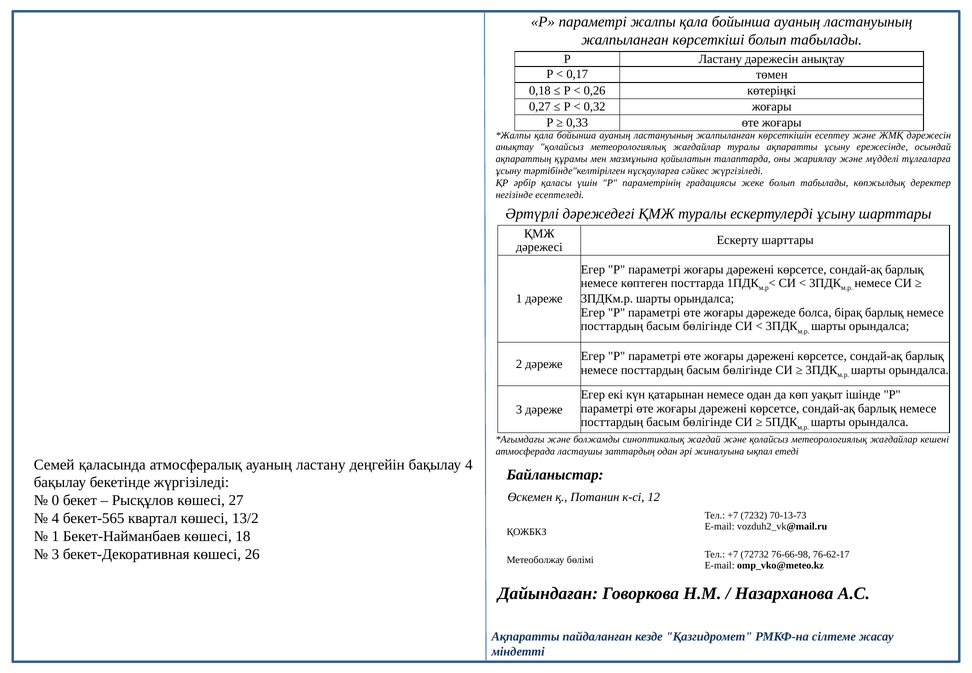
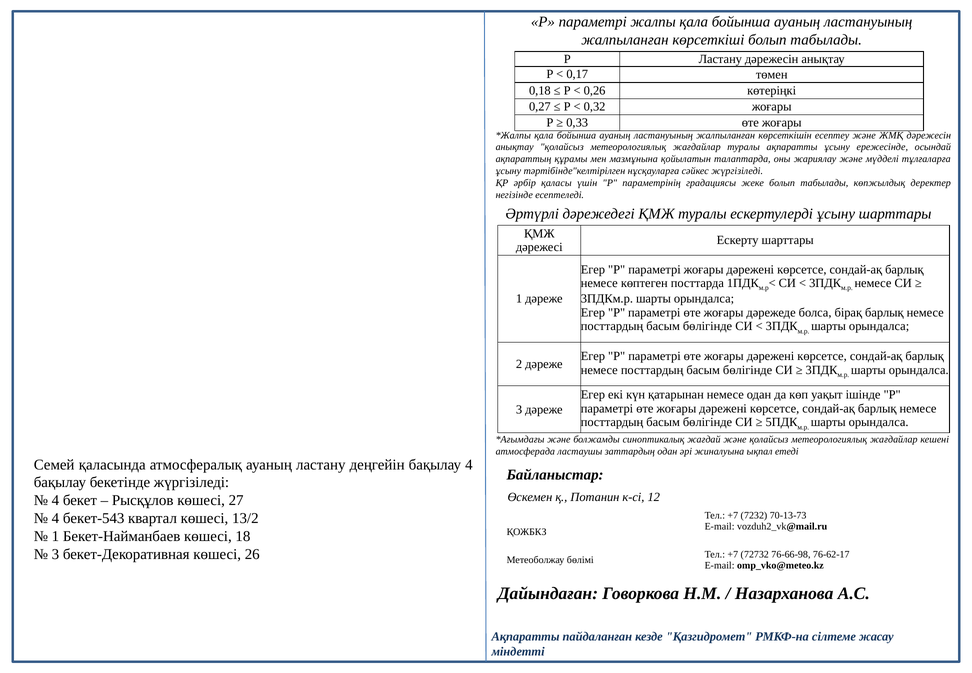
0 at (55, 500): 0 -> 4
бекет-565: бекет-565 -> бекет-543
